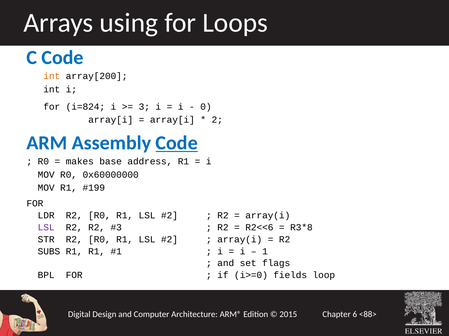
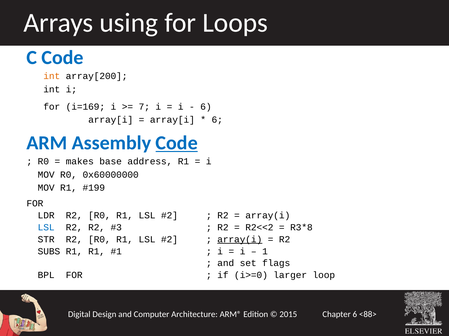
i=824: i=824 -> i=169
3: 3 -> 7
0 at (206, 107): 0 -> 6
2 at (217, 120): 2 -> 6
LSL at (46, 228) colour: purple -> blue
R2<<6: R2<<6 -> R2<<2
array(i at (240, 240) underline: none -> present
fields: fields -> larger
